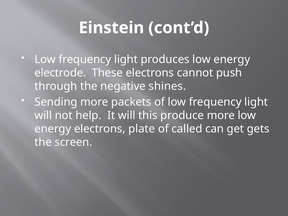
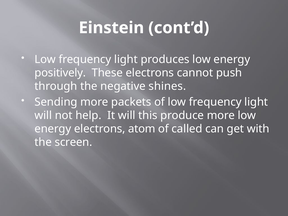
electrode: electrode -> positively
plate: plate -> atom
gets: gets -> with
